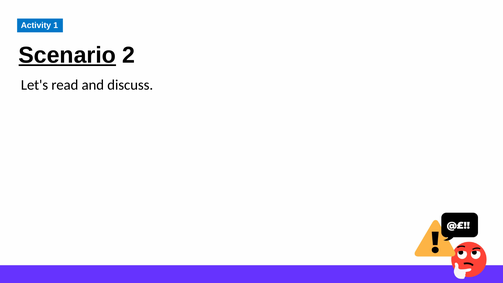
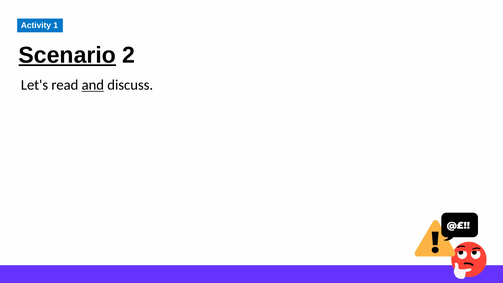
and underline: none -> present
